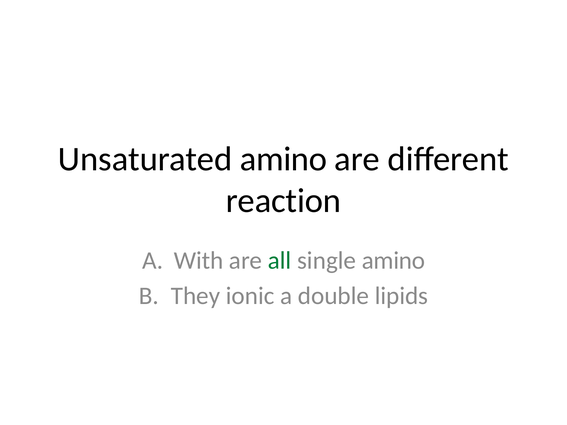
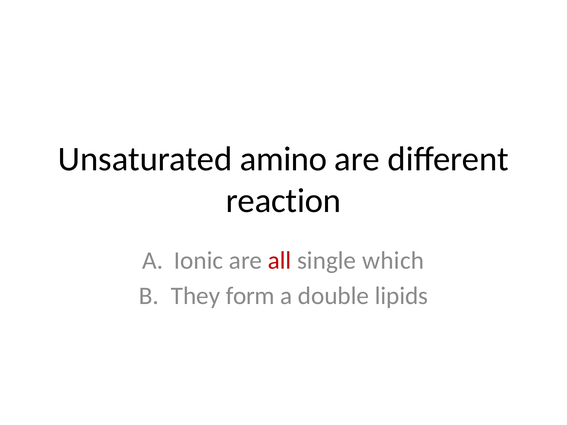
With: With -> Ionic
all colour: green -> red
single amino: amino -> which
ionic: ionic -> form
